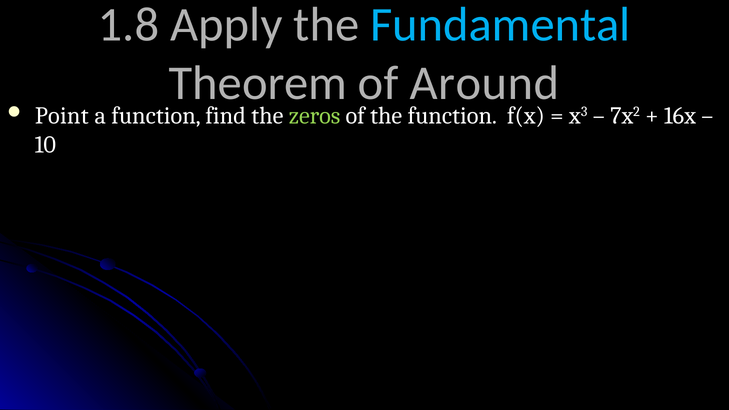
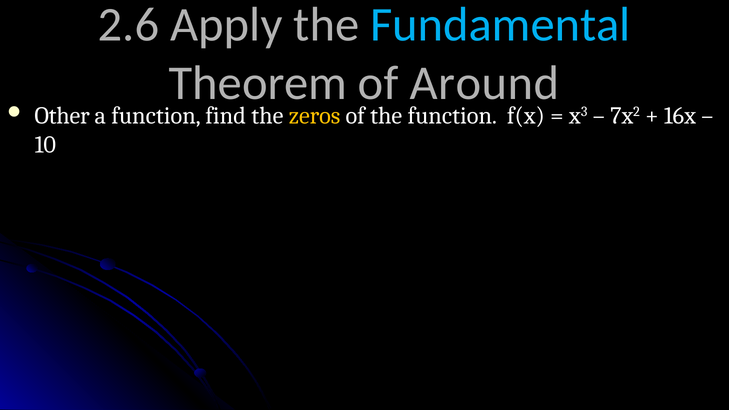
1.8: 1.8 -> 2.6
Point: Point -> Other
zeros colour: light green -> yellow
